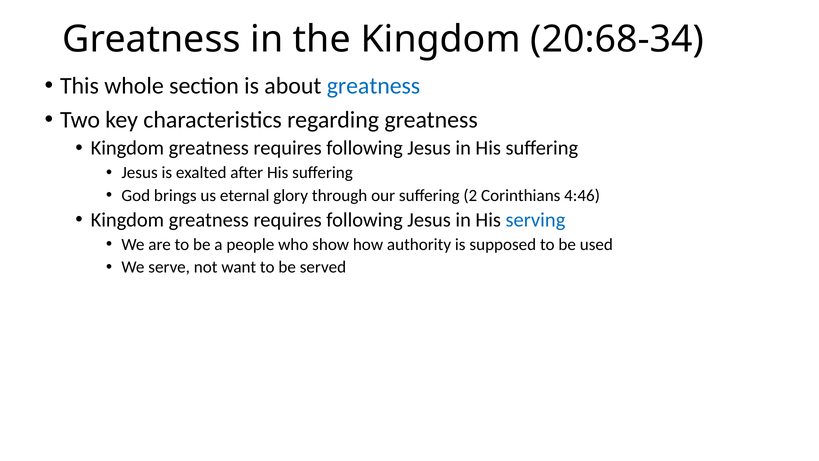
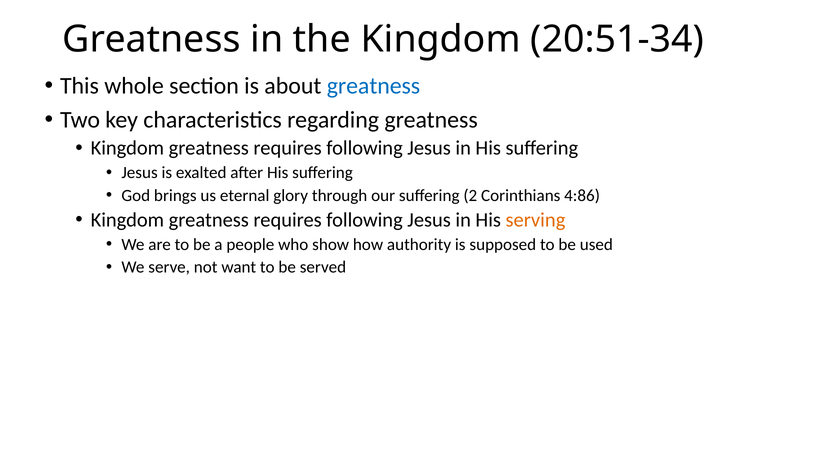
20:68-34: 20:68-34 -> 20:51-34
4:46: 4:46 -> 4:86
serving colour: blue -> orange
